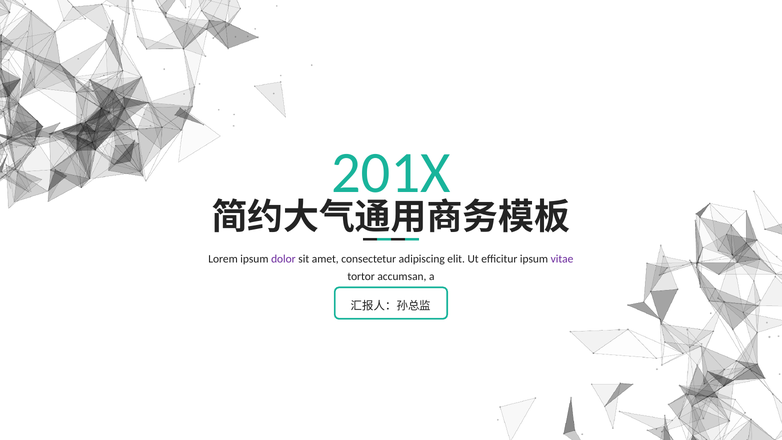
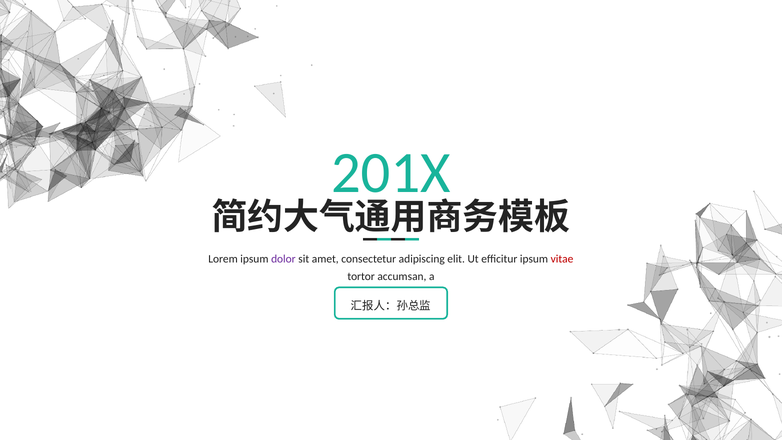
vitae colour: purple -> red
